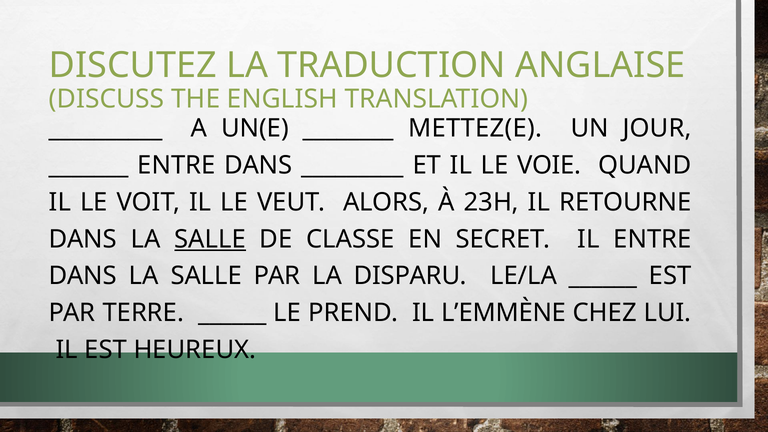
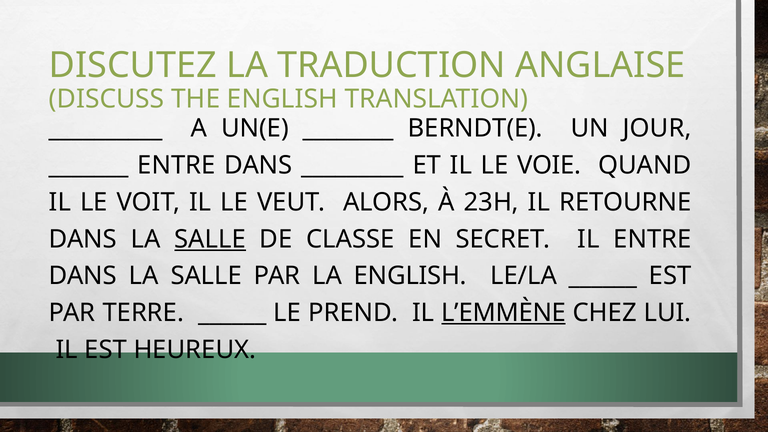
METTEZ(E: METTEZ(E -> BERNDT(E
LA DISPARU: DISPARU -> ENGLISH
L’EMMÈNE underline: none -> present
